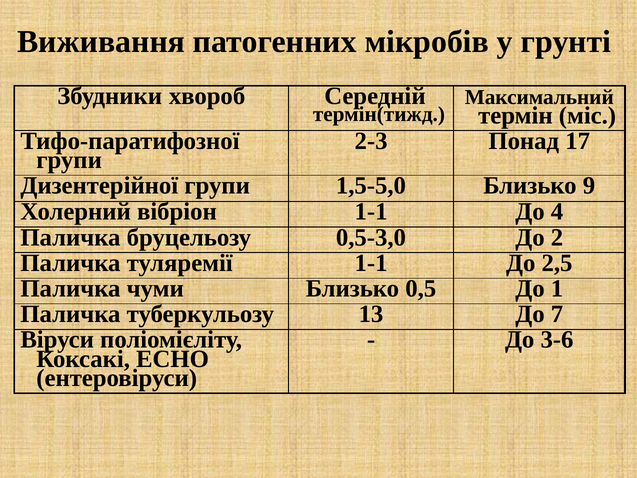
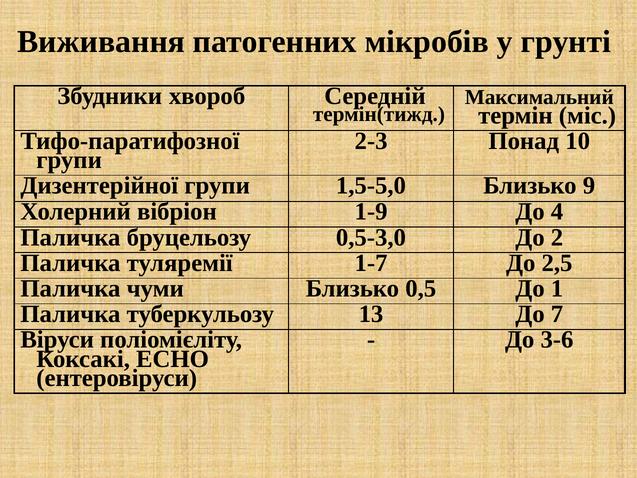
17: 17 -> 10
вібріон 1-1: 1-1 -> 1-9
туляремії 1-1: 1-1 -> 1-7
